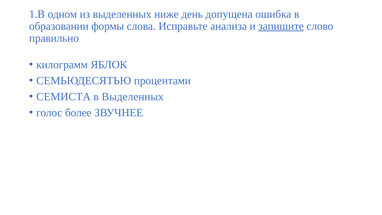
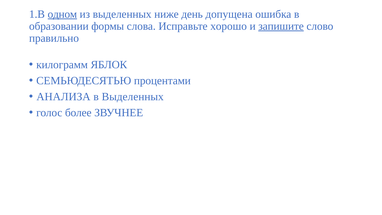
одном underline: none -> present
анализа: анализа -> хорошо
СЕМИСТА: СЕМИСТА -> АНАЛИЗА
